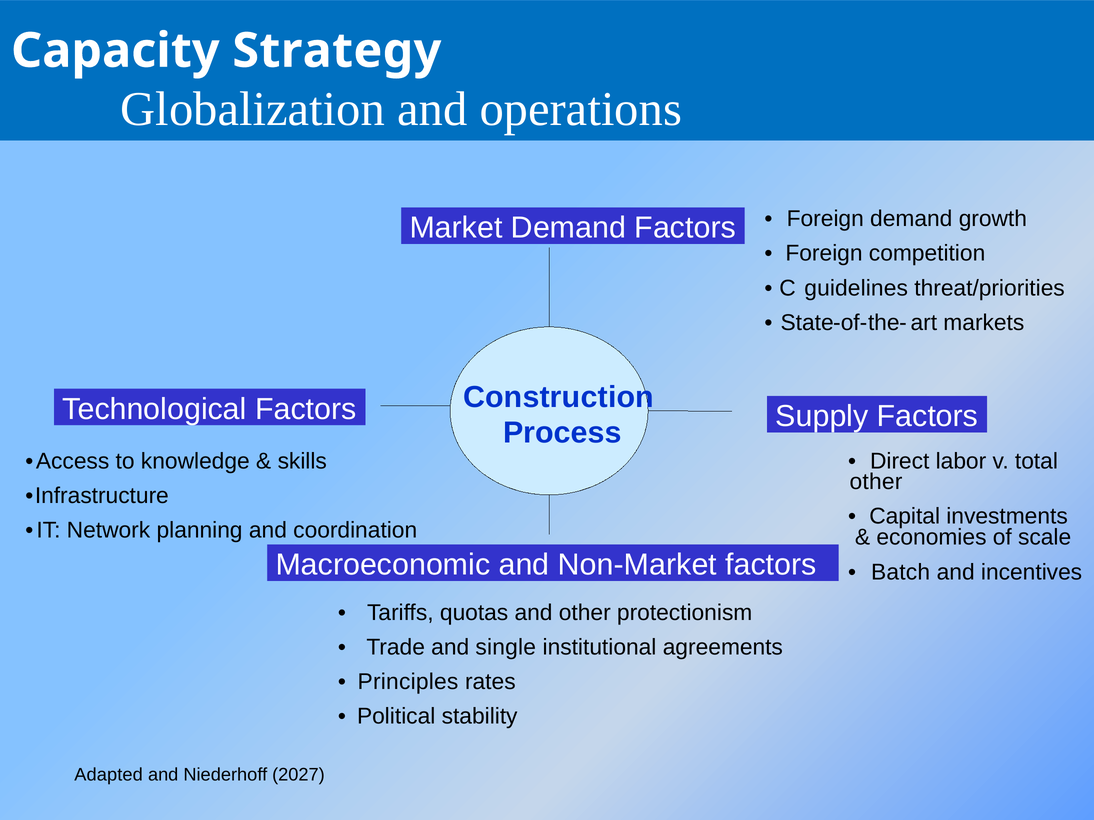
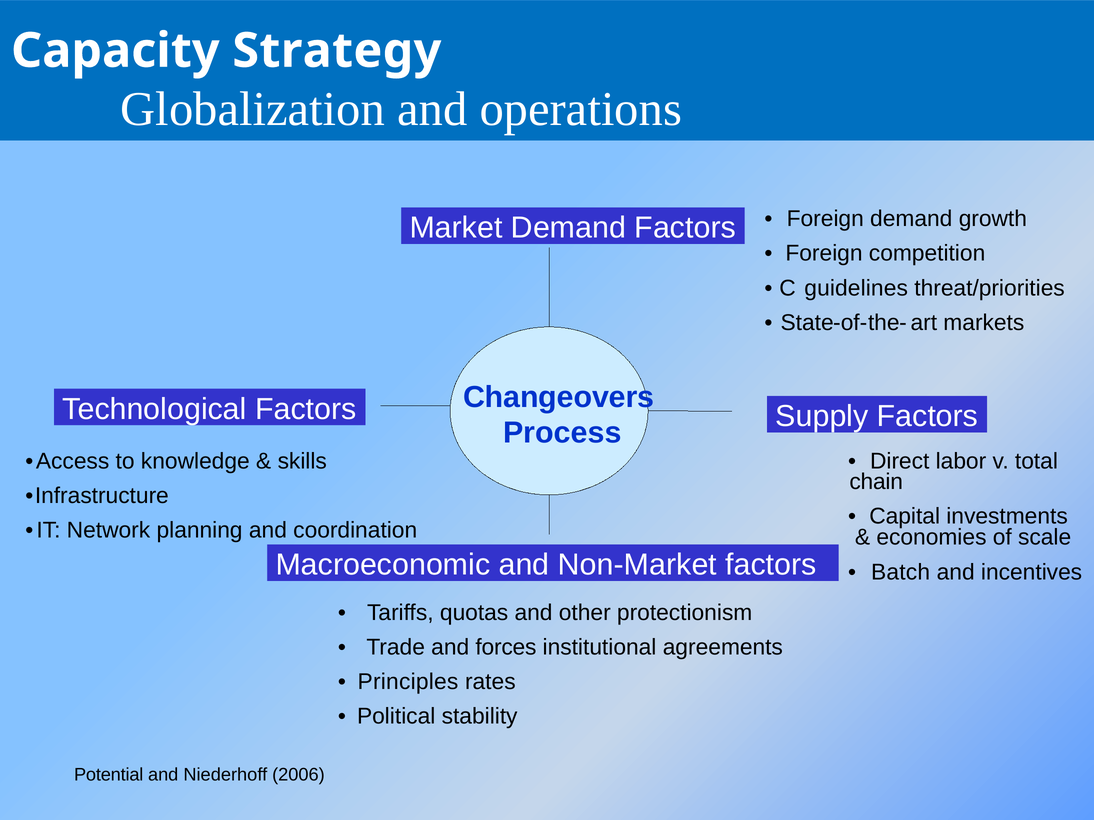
Construction: Construction -> Changeovers
other at (876, 482): other -> chain
single: single -> forces
Adapted: Adapted -> Potential
2027: 2027 -> 2006
